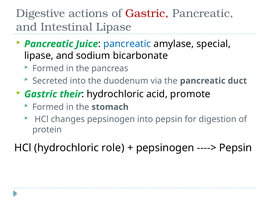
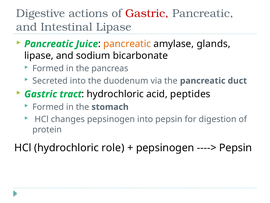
pancreatic at (127, 44) colour: blue -> orange
special: special -> glands
their: their -> tract
promote: promote -> peptides
